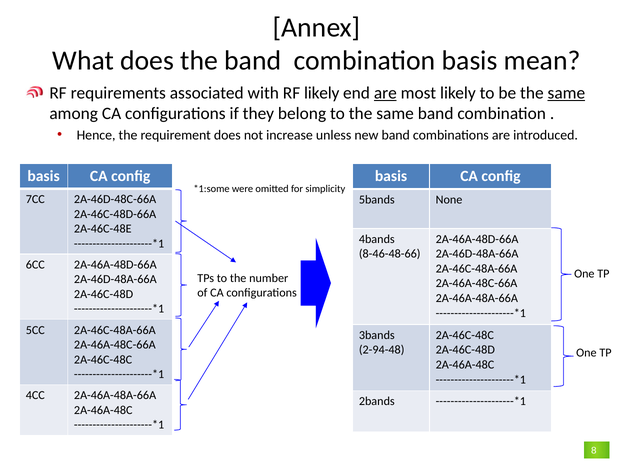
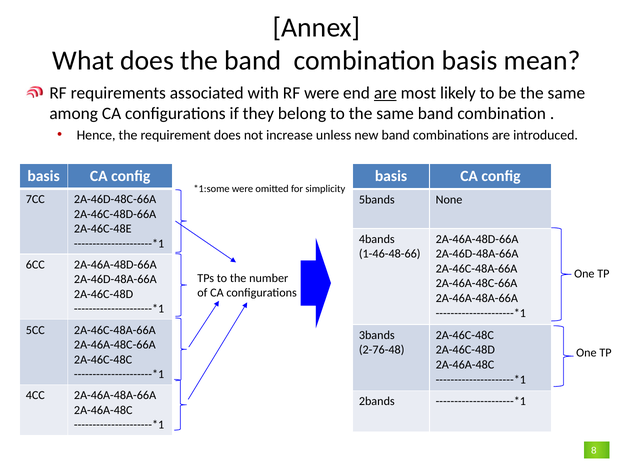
RF likely: likely -> were
same at (566, 93) underline: present -> none
8-46-48-66: 8-46-48-66 -> 1-46-48-66
2-94-48: 2-94-48 -> 2-76-48
